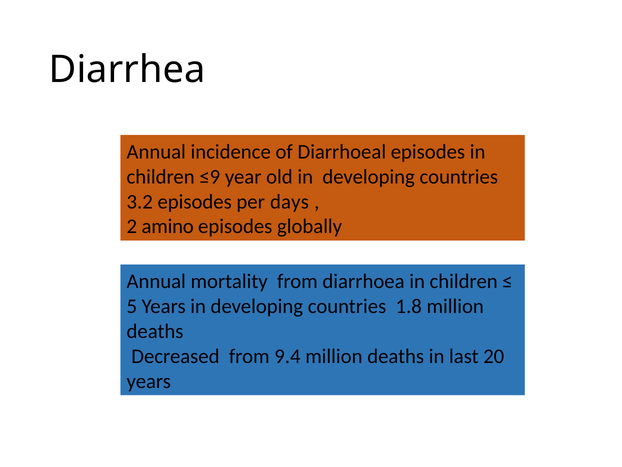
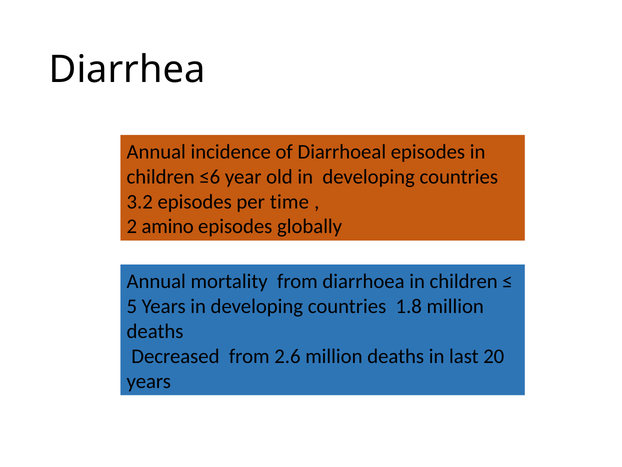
≤9: ≤9 -> ≤6
days: days -> time
9.4: 9.4 -> 2.6
